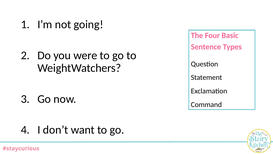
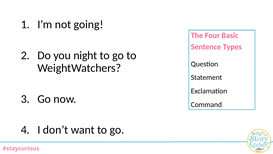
were: were -> night
